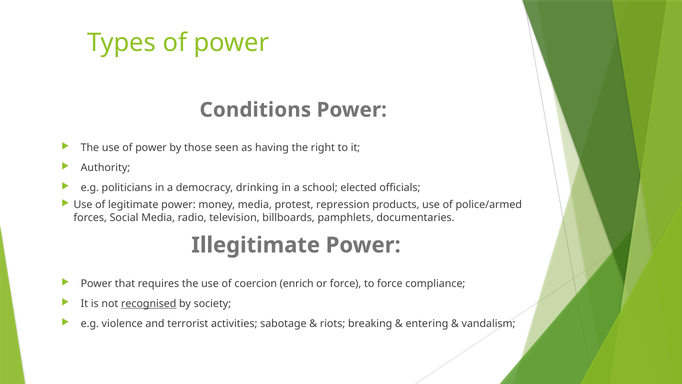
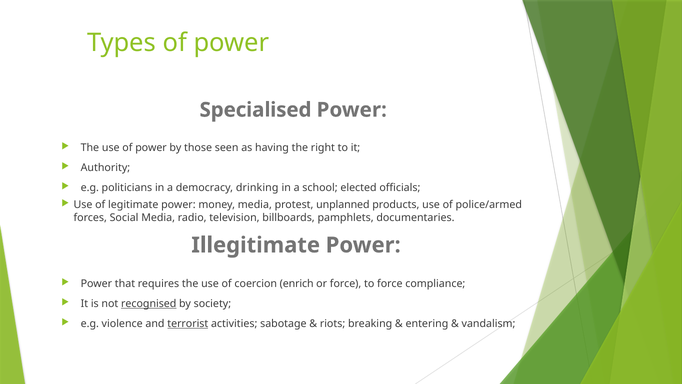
Conditions: Conditions -> Specialised
repression: repression -> unplanned
terrorist underline: none -> present
